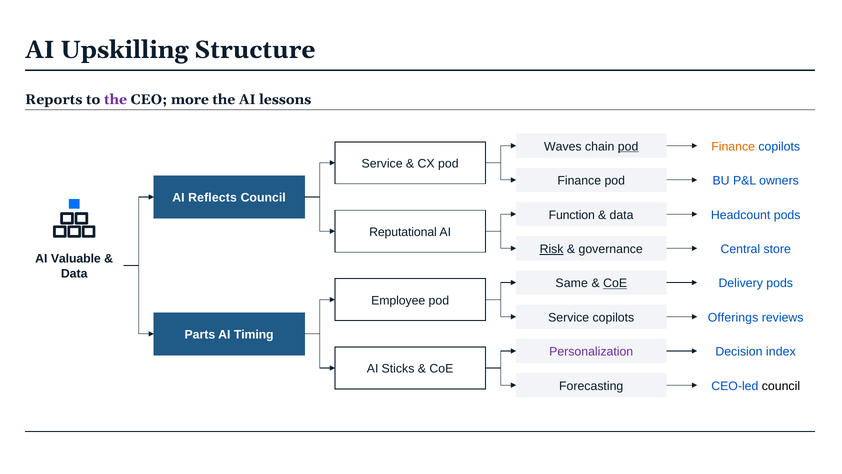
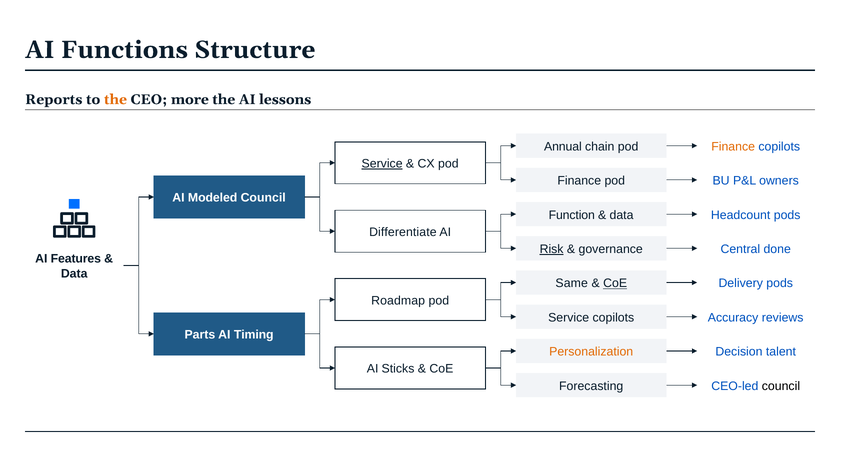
Upskilling: Upskilling -> Functions
the at (115, 99) colour: purple -> orange
Waves: Waves -> Annual
pod at (628, 146) underline: present -> none
Service at (382, 164) underline: none -> present
Reflects: Reflects -> Modeled
Reputational: Reputational -> Differentiate
store: store -> done
Valuable: Valuable -> Features
Employee: Employee -> Roadmap
Offerings: Offerings -> Accuracy
Personalization colour: purple -> orange
index: index -> talent
